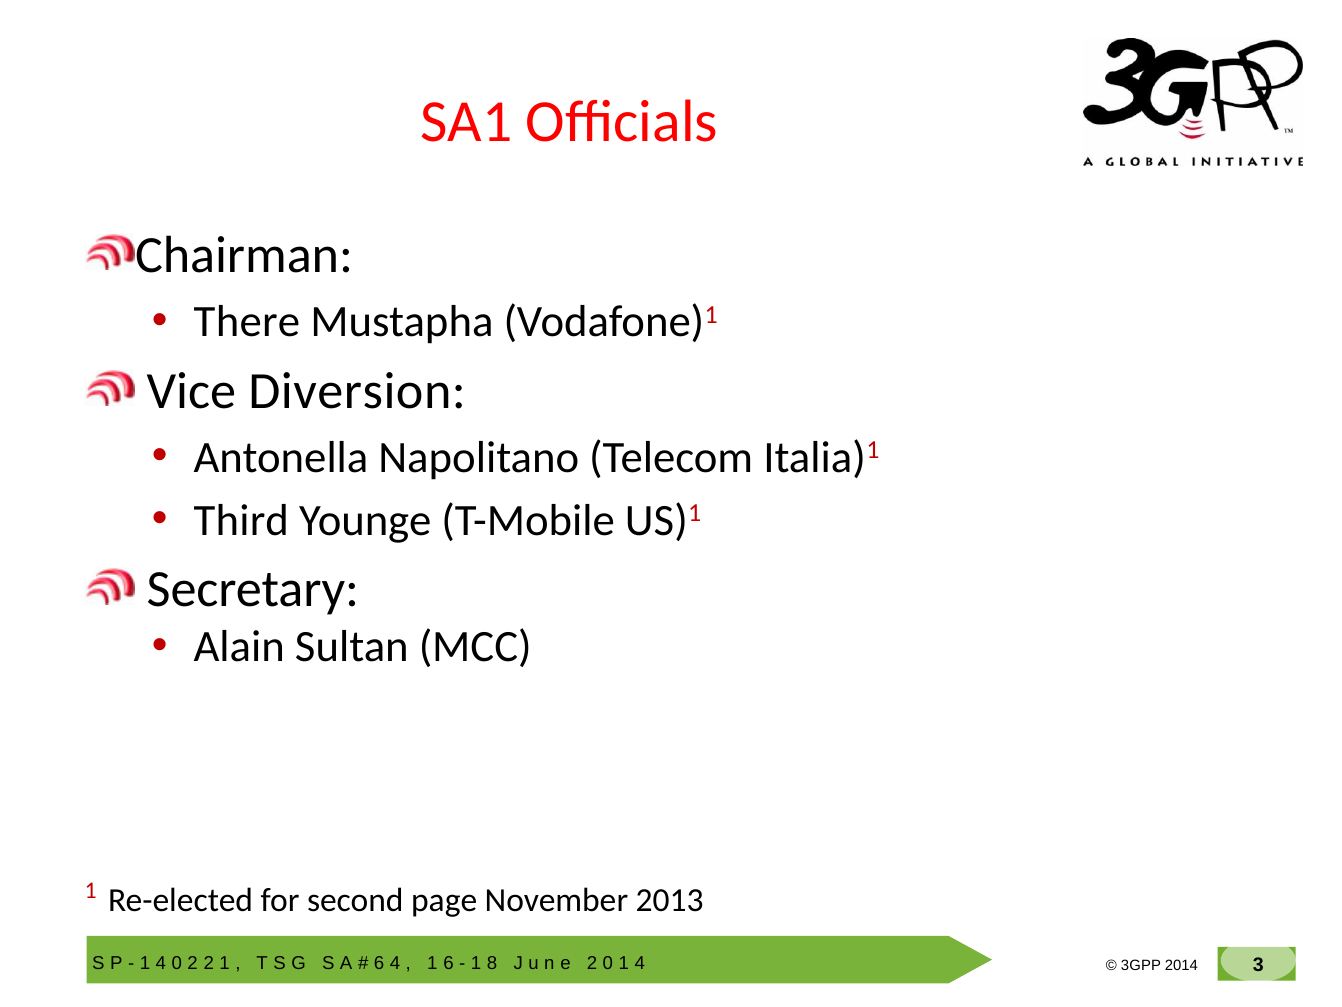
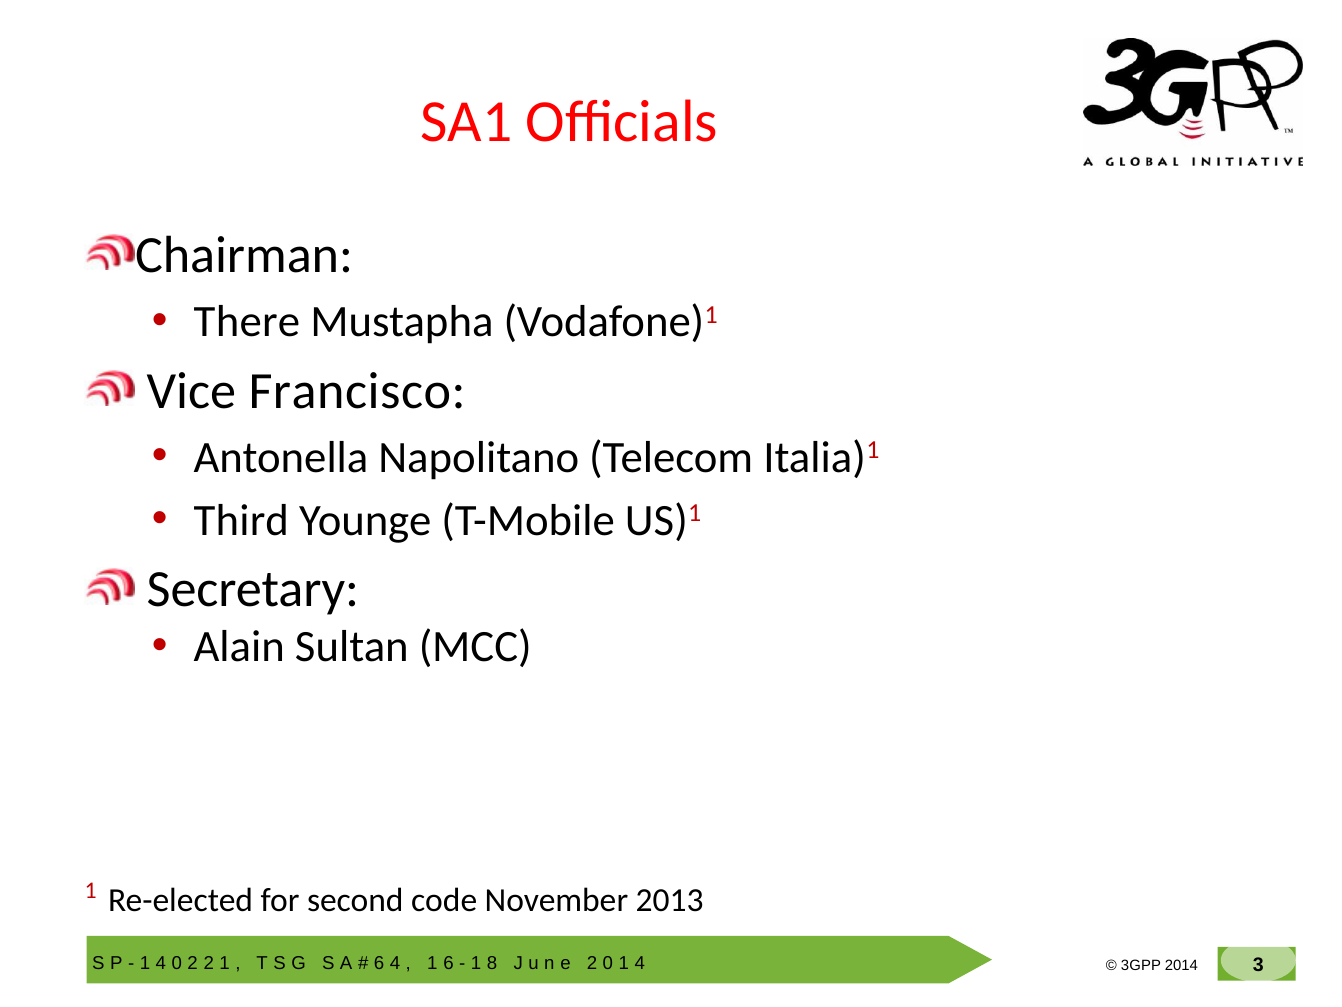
Diversion: Diversion -> Francisco
page: page -> code
